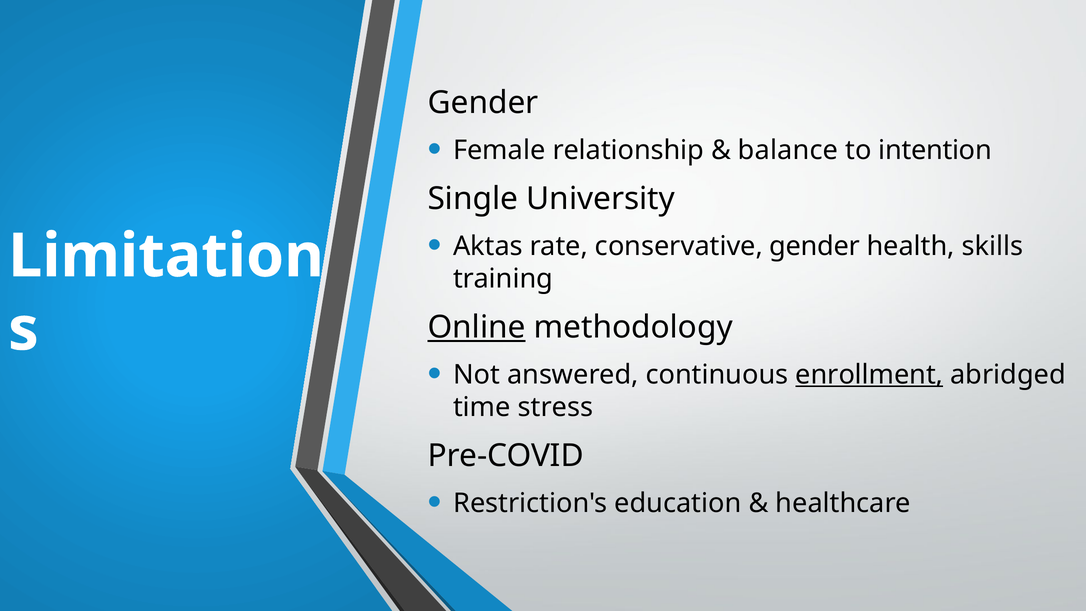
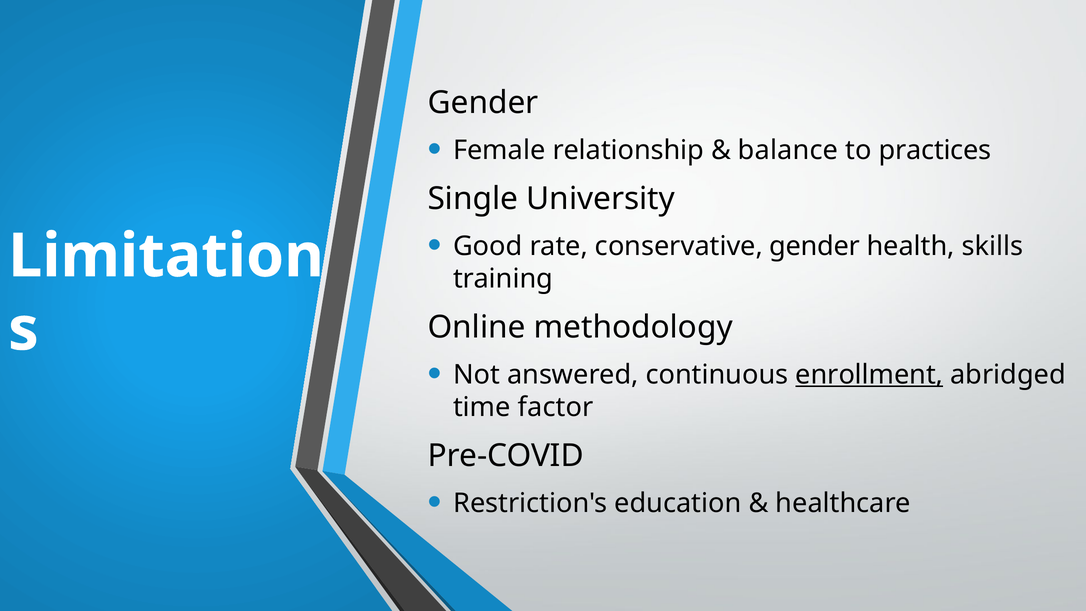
intention: intention -> practices
Aktas: Aktas -> Good
Online underline: present -> none
stress: stress -> factor
